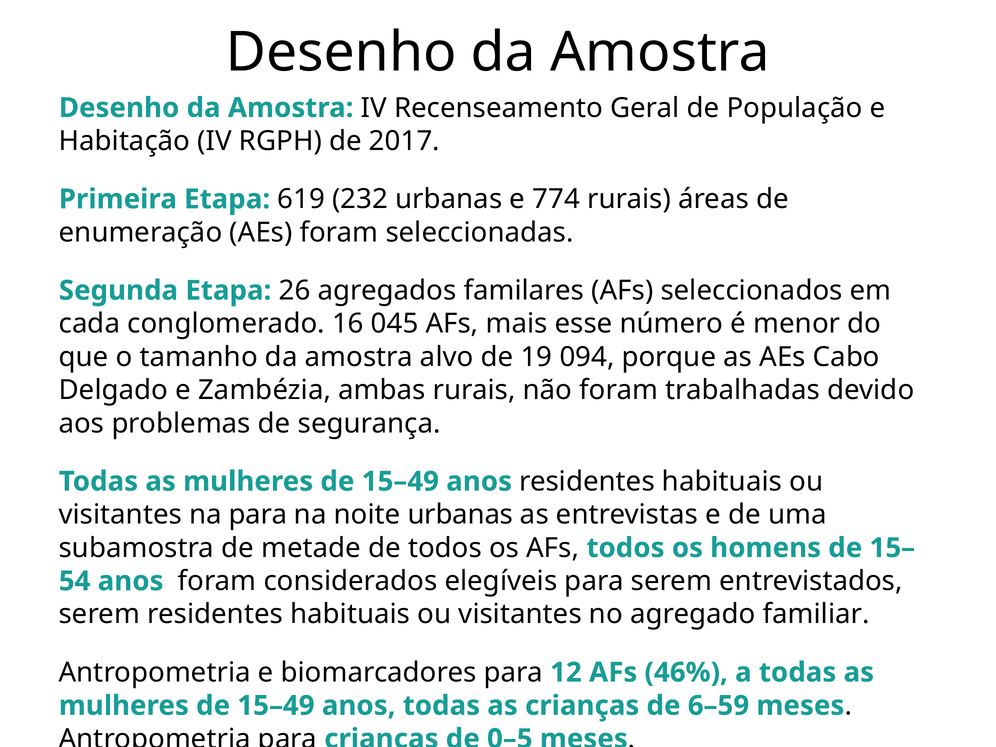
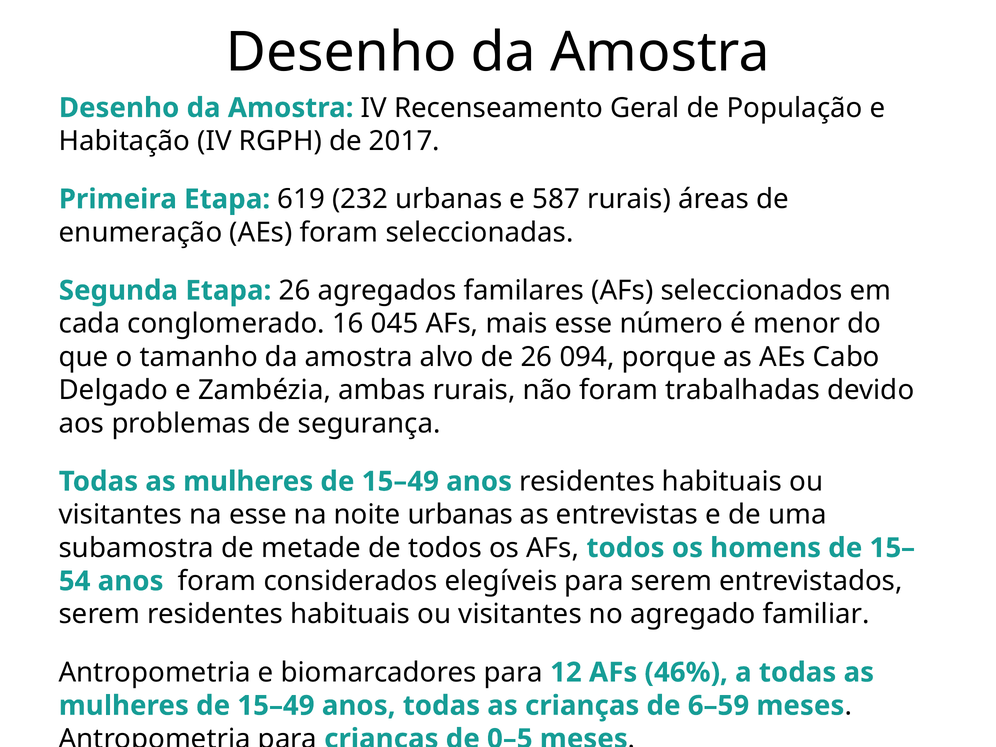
774: 774 -> 587
de 19: 19 -> 26
na para: para -> esse
